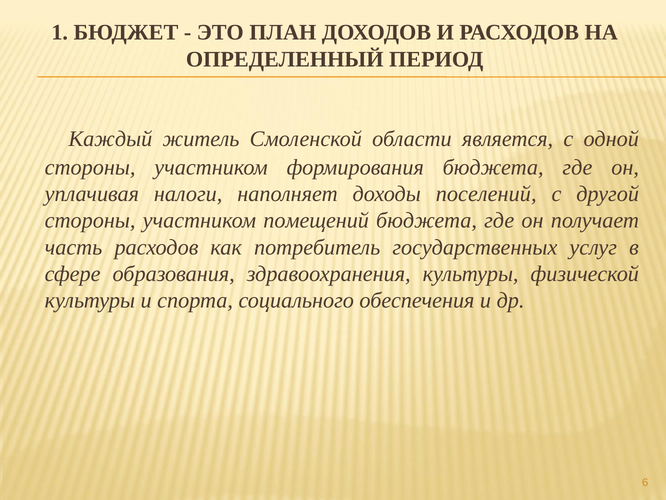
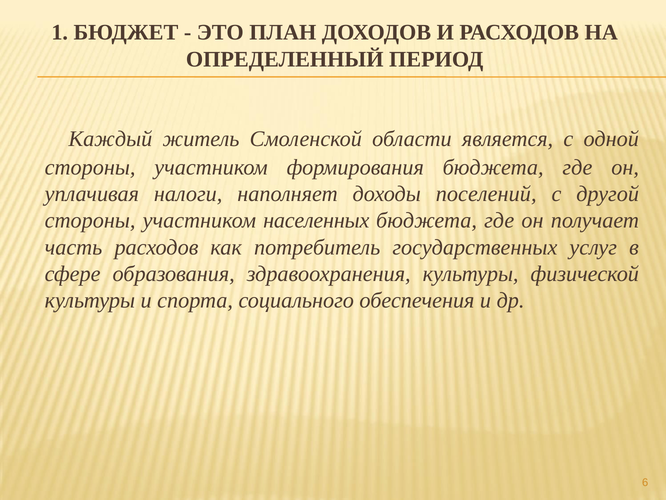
помещений: помещений -> населенных
